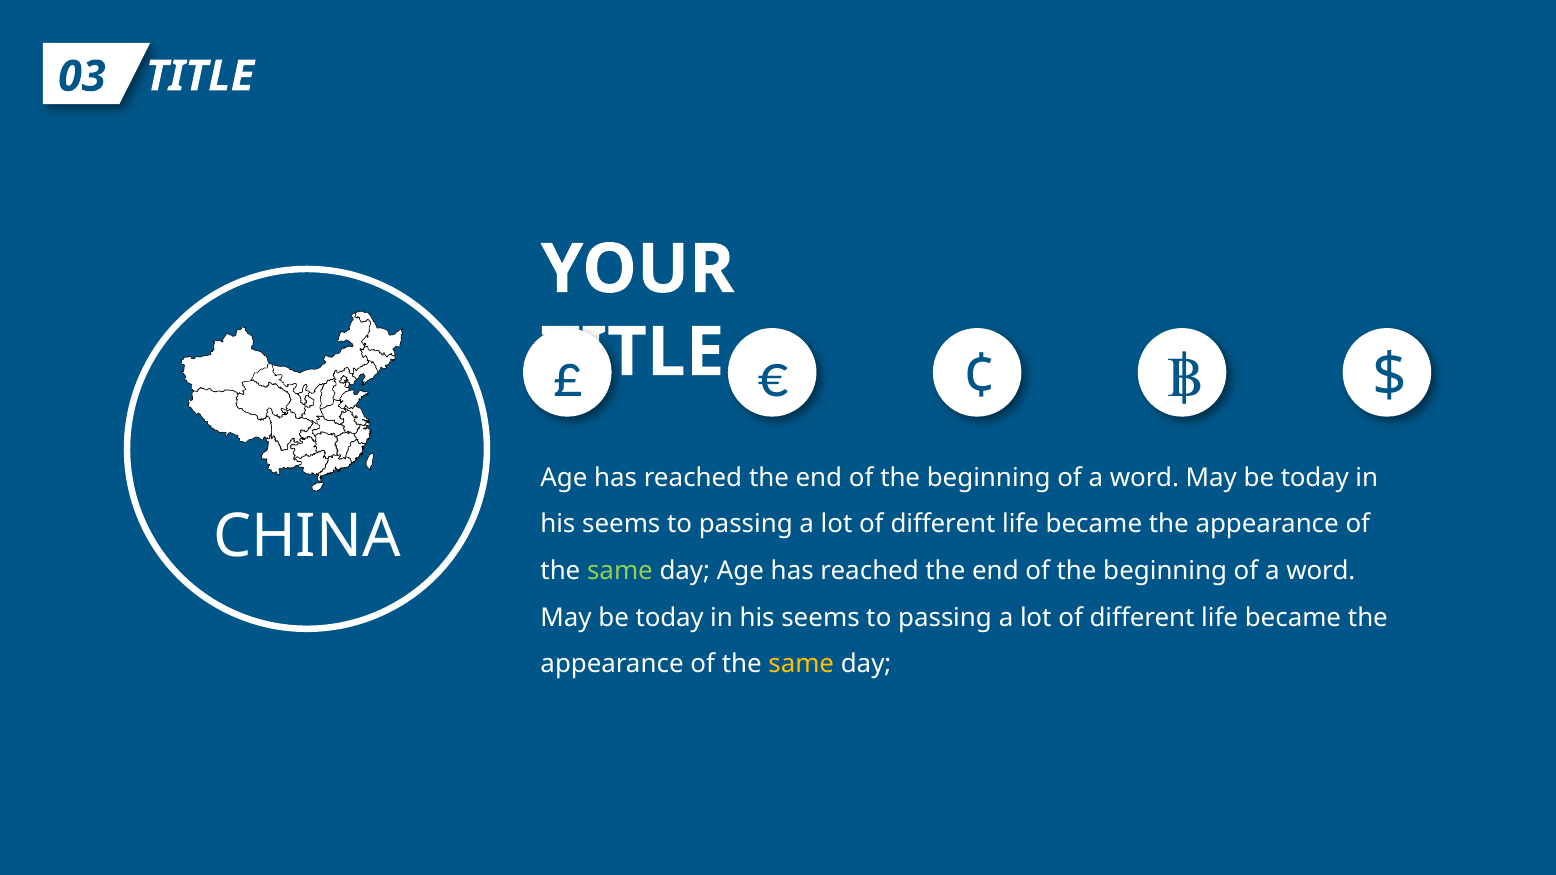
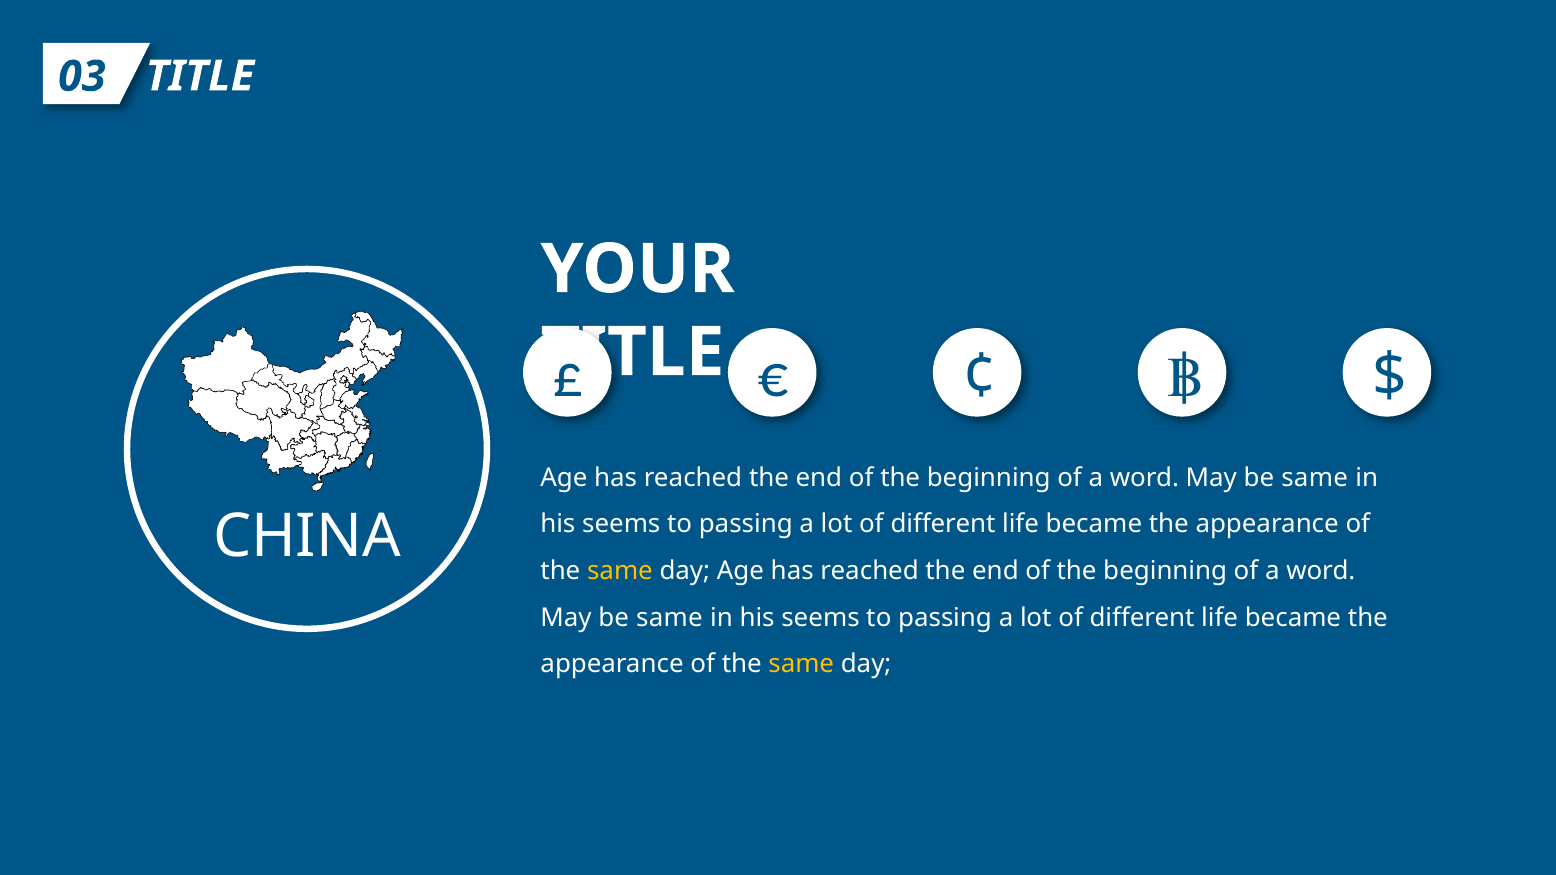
today at (1315, 478): today -> same
same at (620, 571) colour: light green -> yellow
today at (670, 618): today -> same
